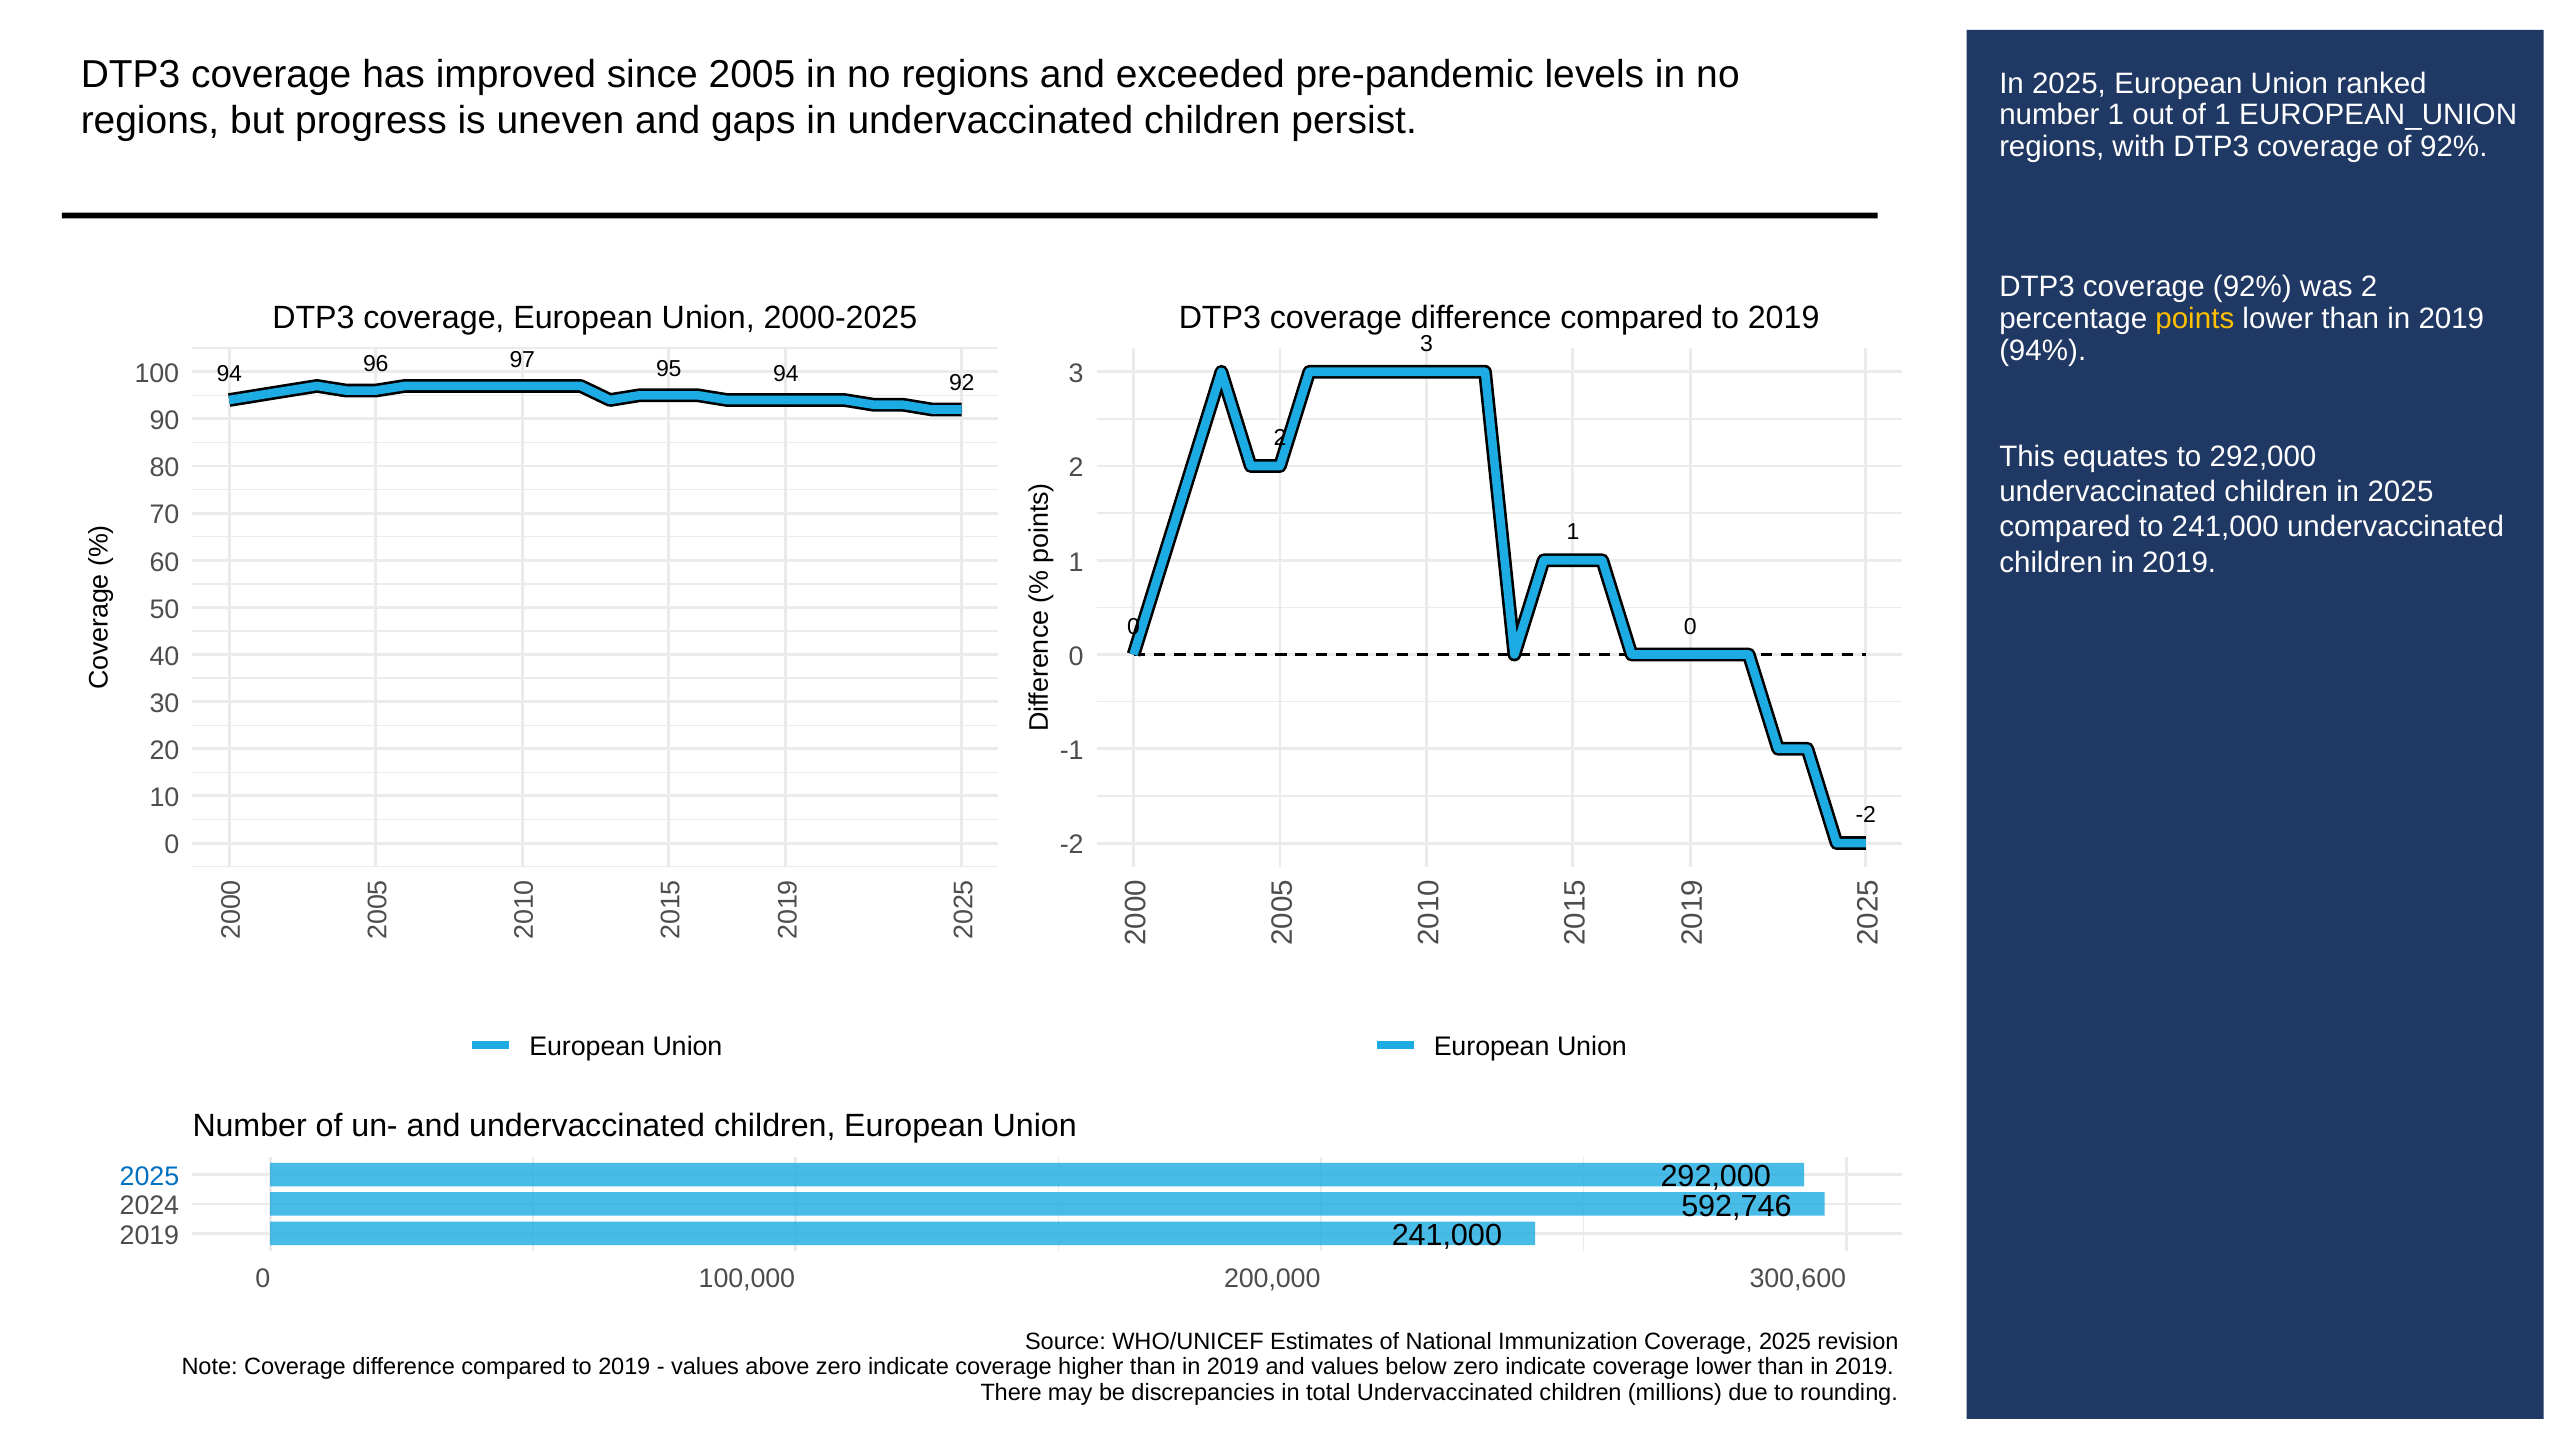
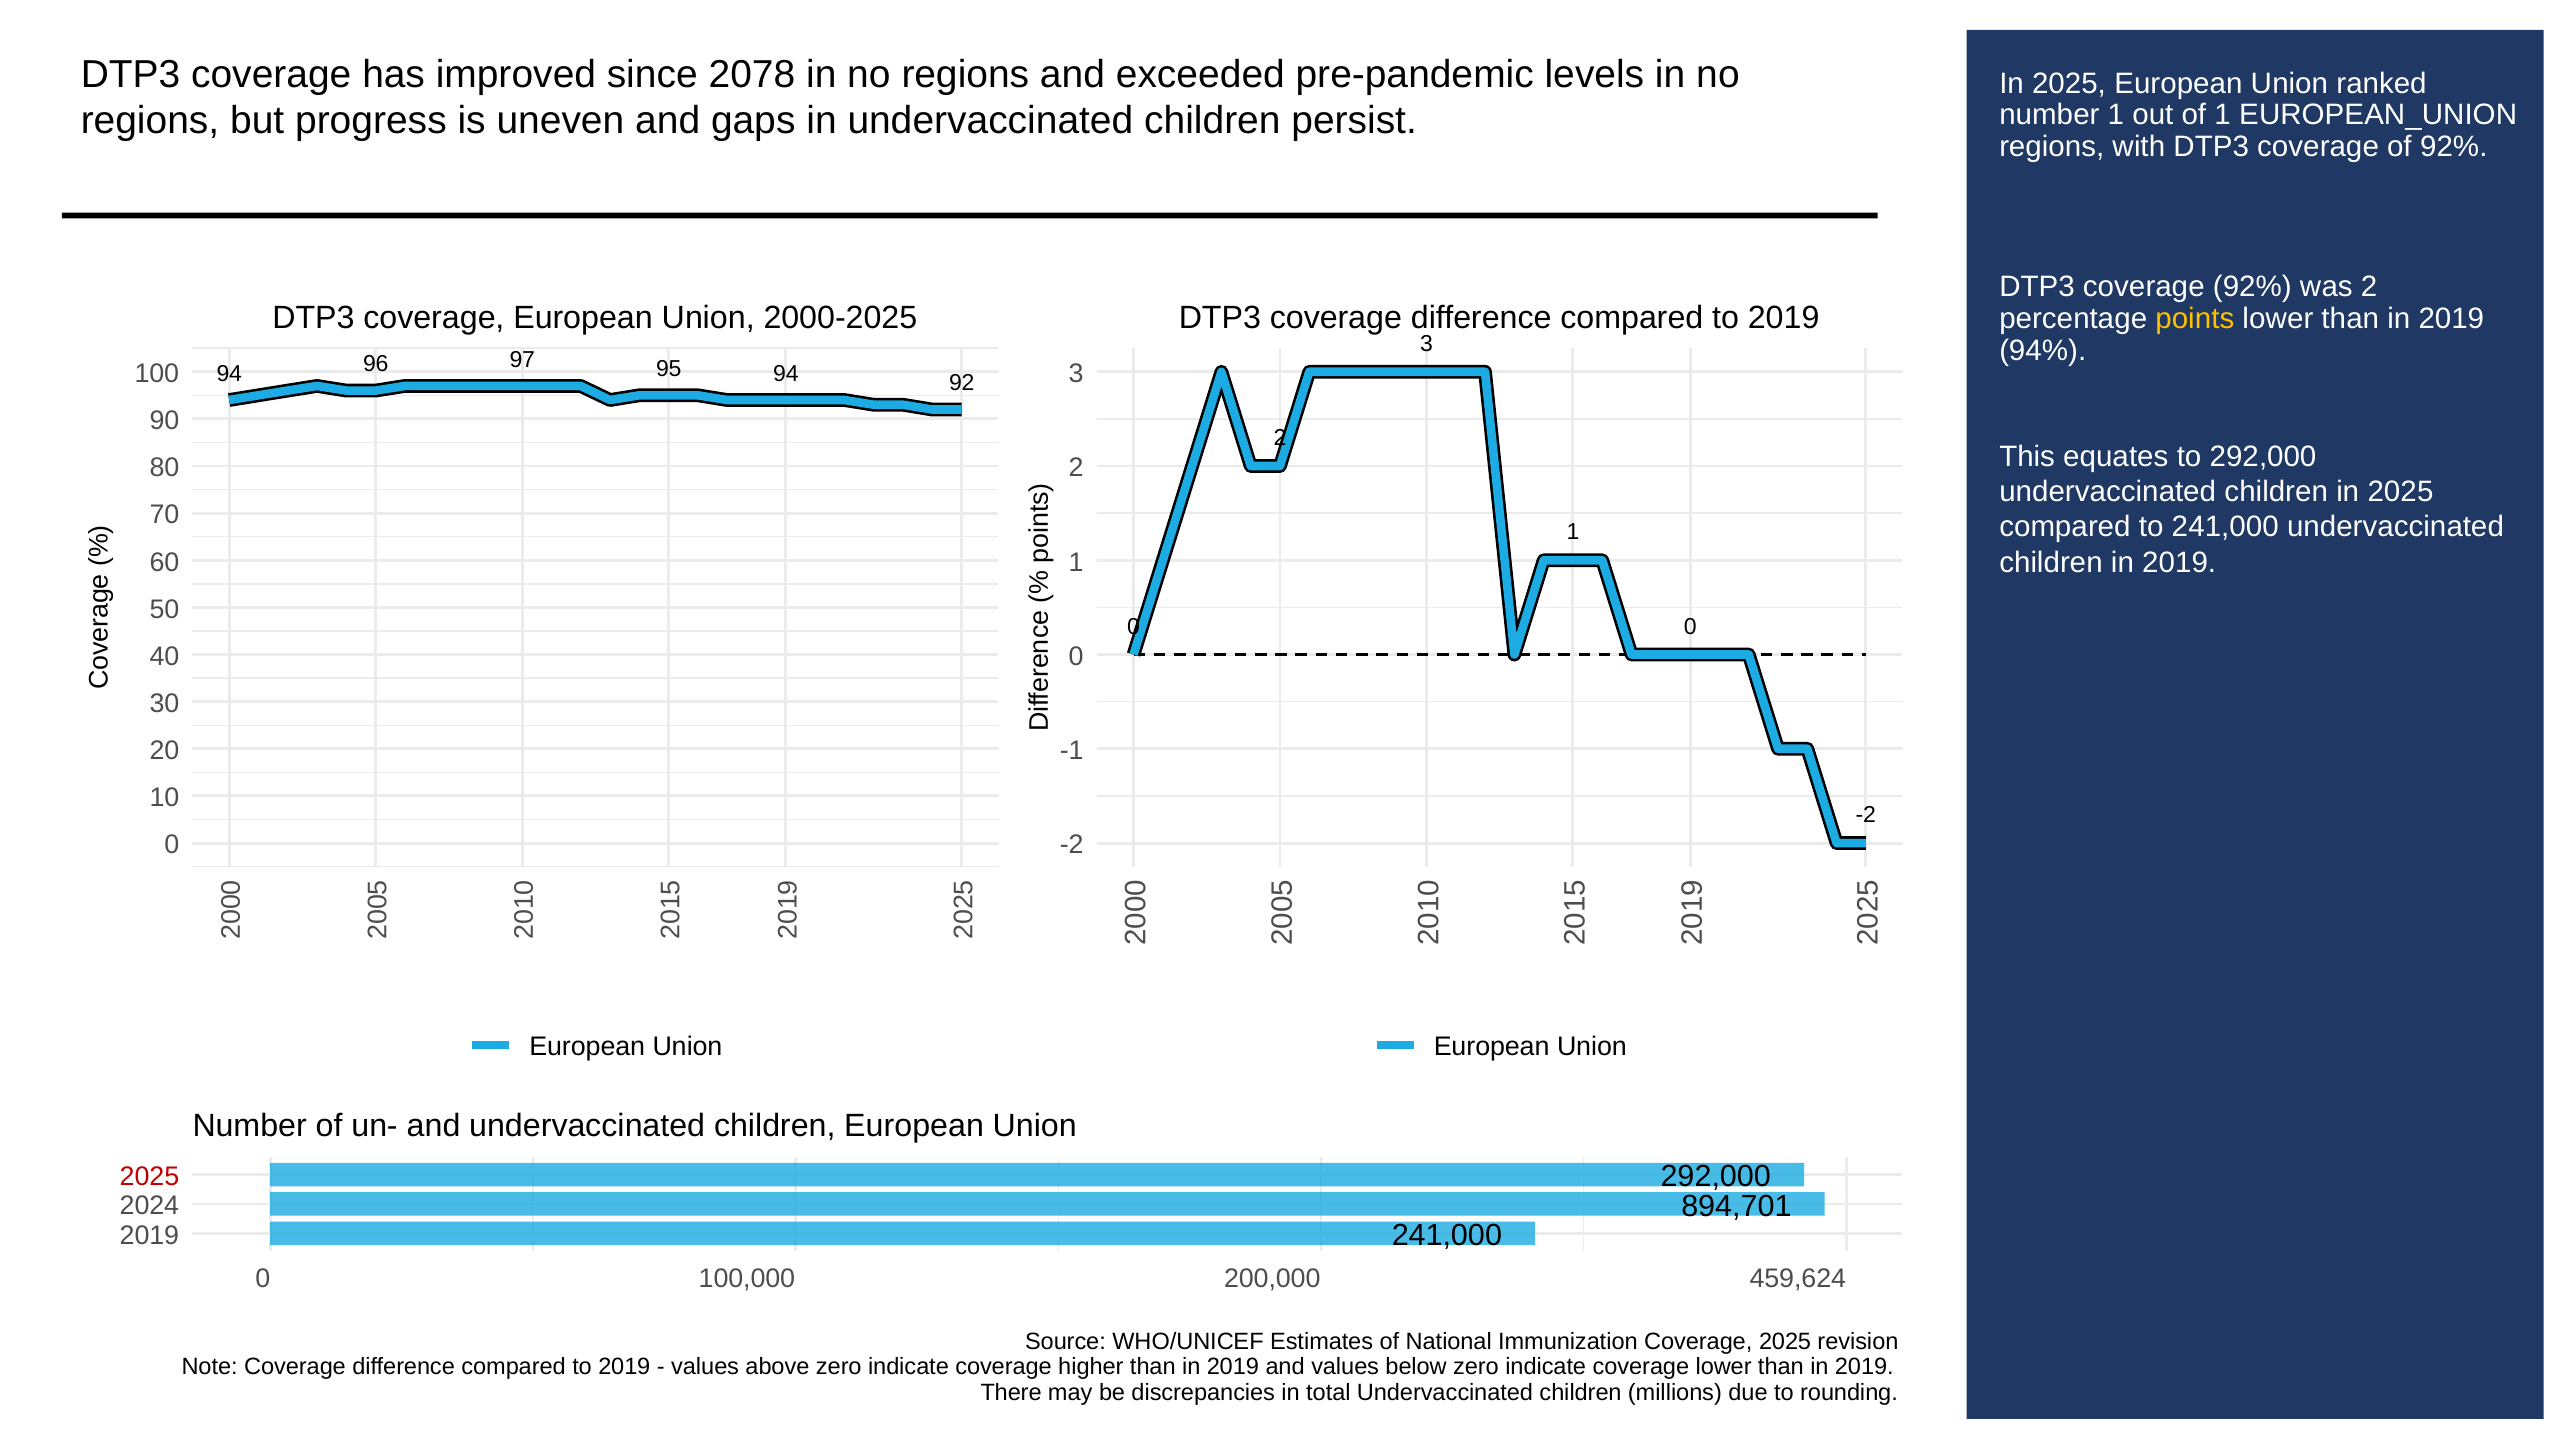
2005: 2005 -> 2078
2025 at (149, 1176) colour: blue -> red
592,746: 592,746 -> 894,701
300,600: 300,600 -> 459,624
